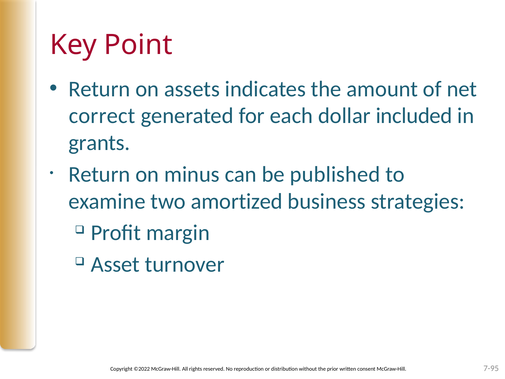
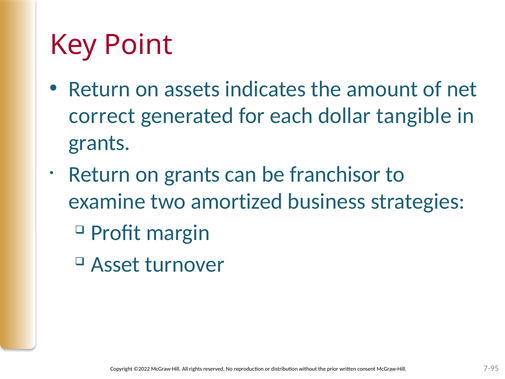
included: included -> tangible
on minus: minus -> grants
published: published -> franchisor
